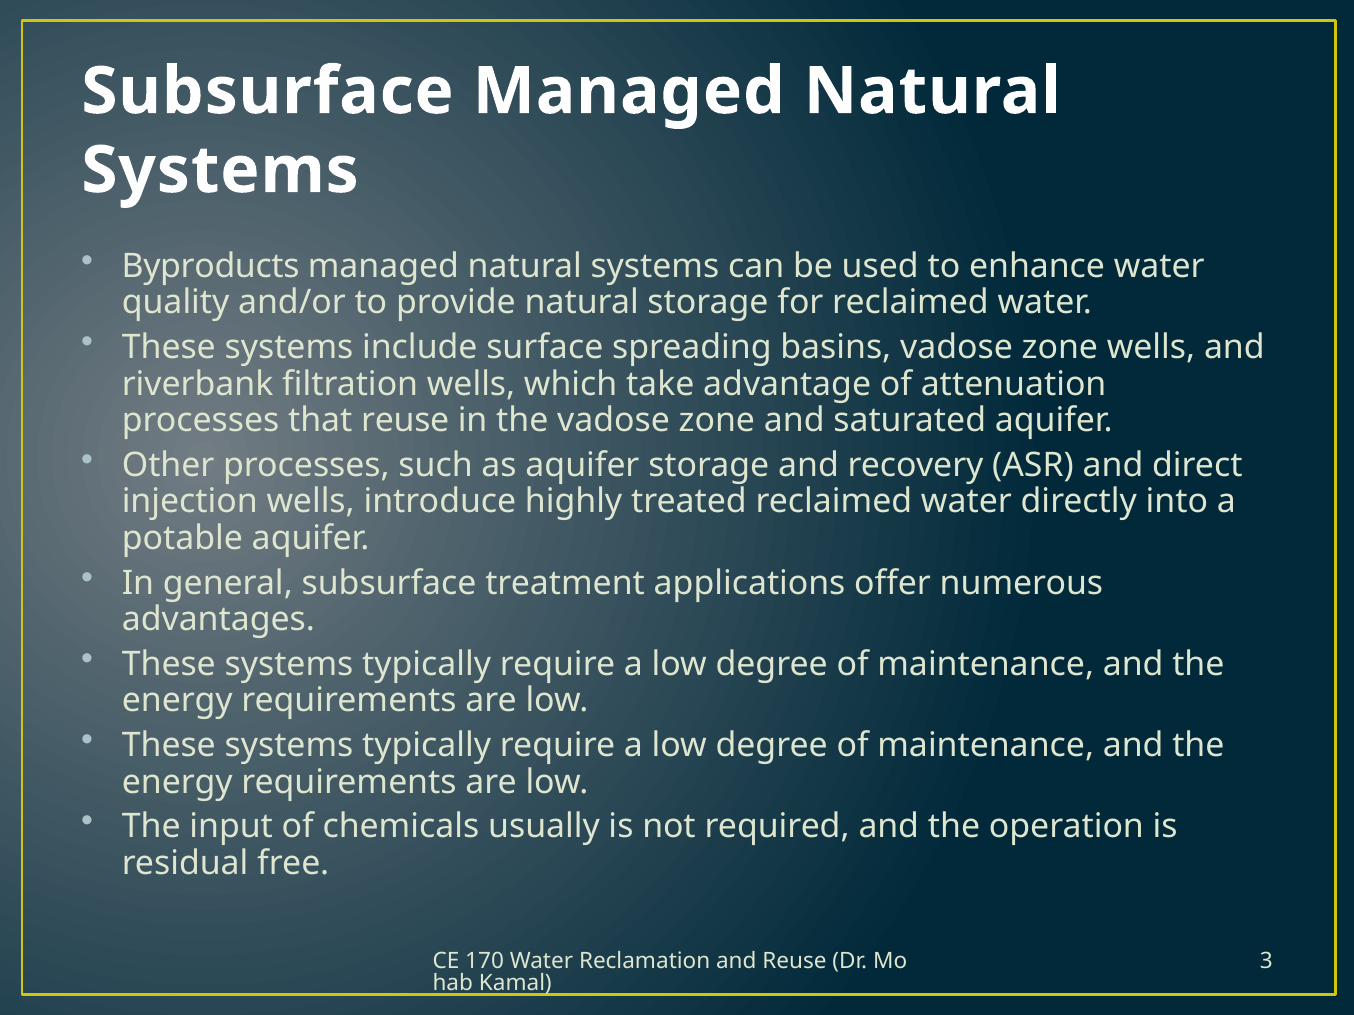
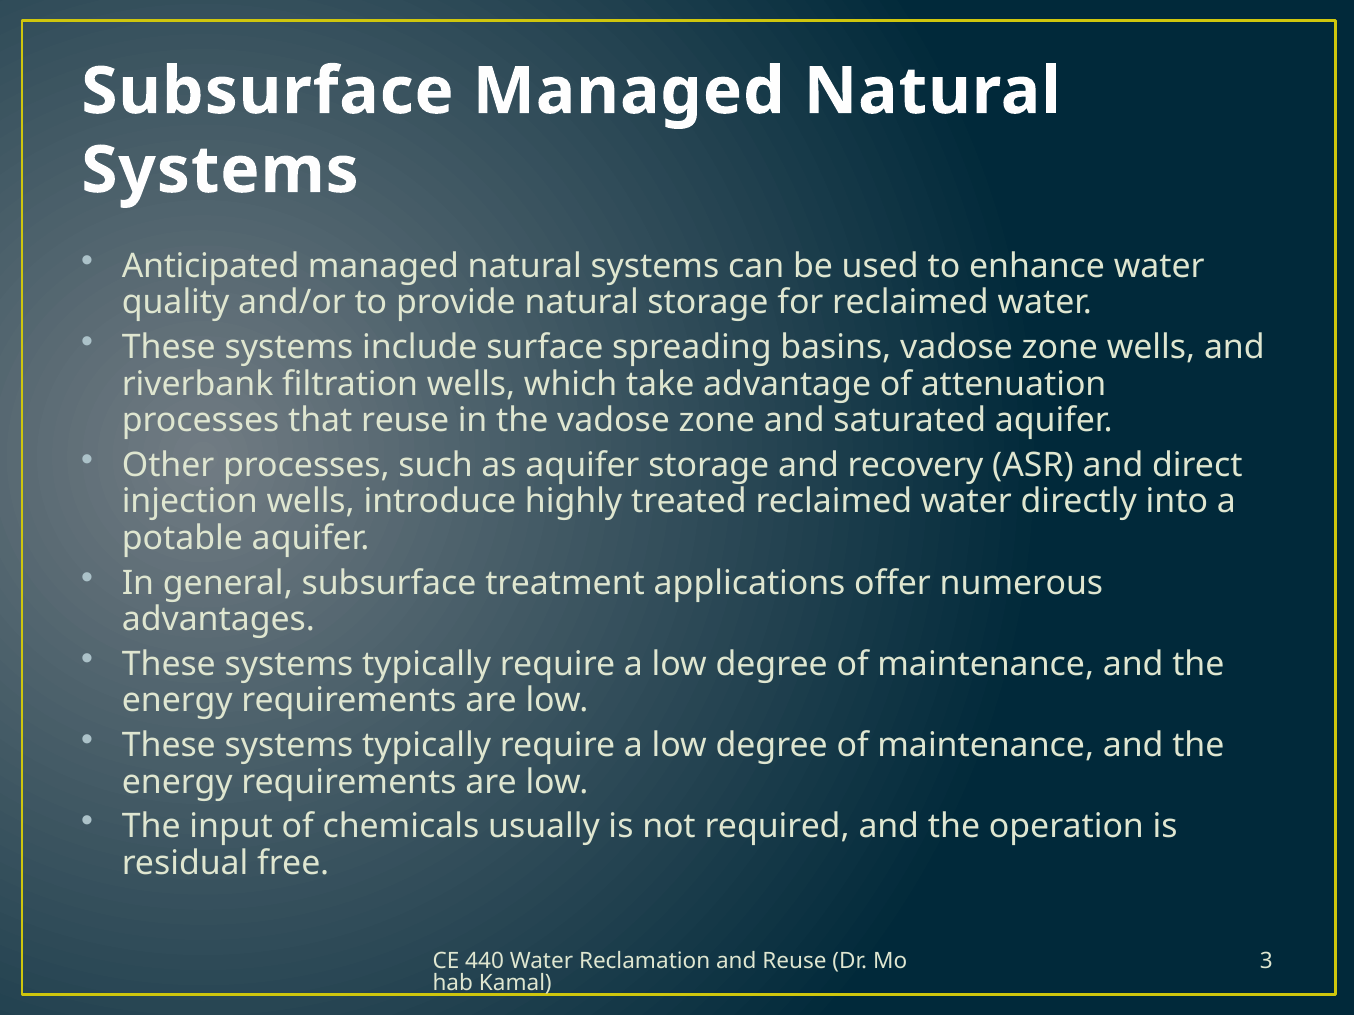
Byproducts: Byproducts -> Anticipated
170: 170 -> 440
